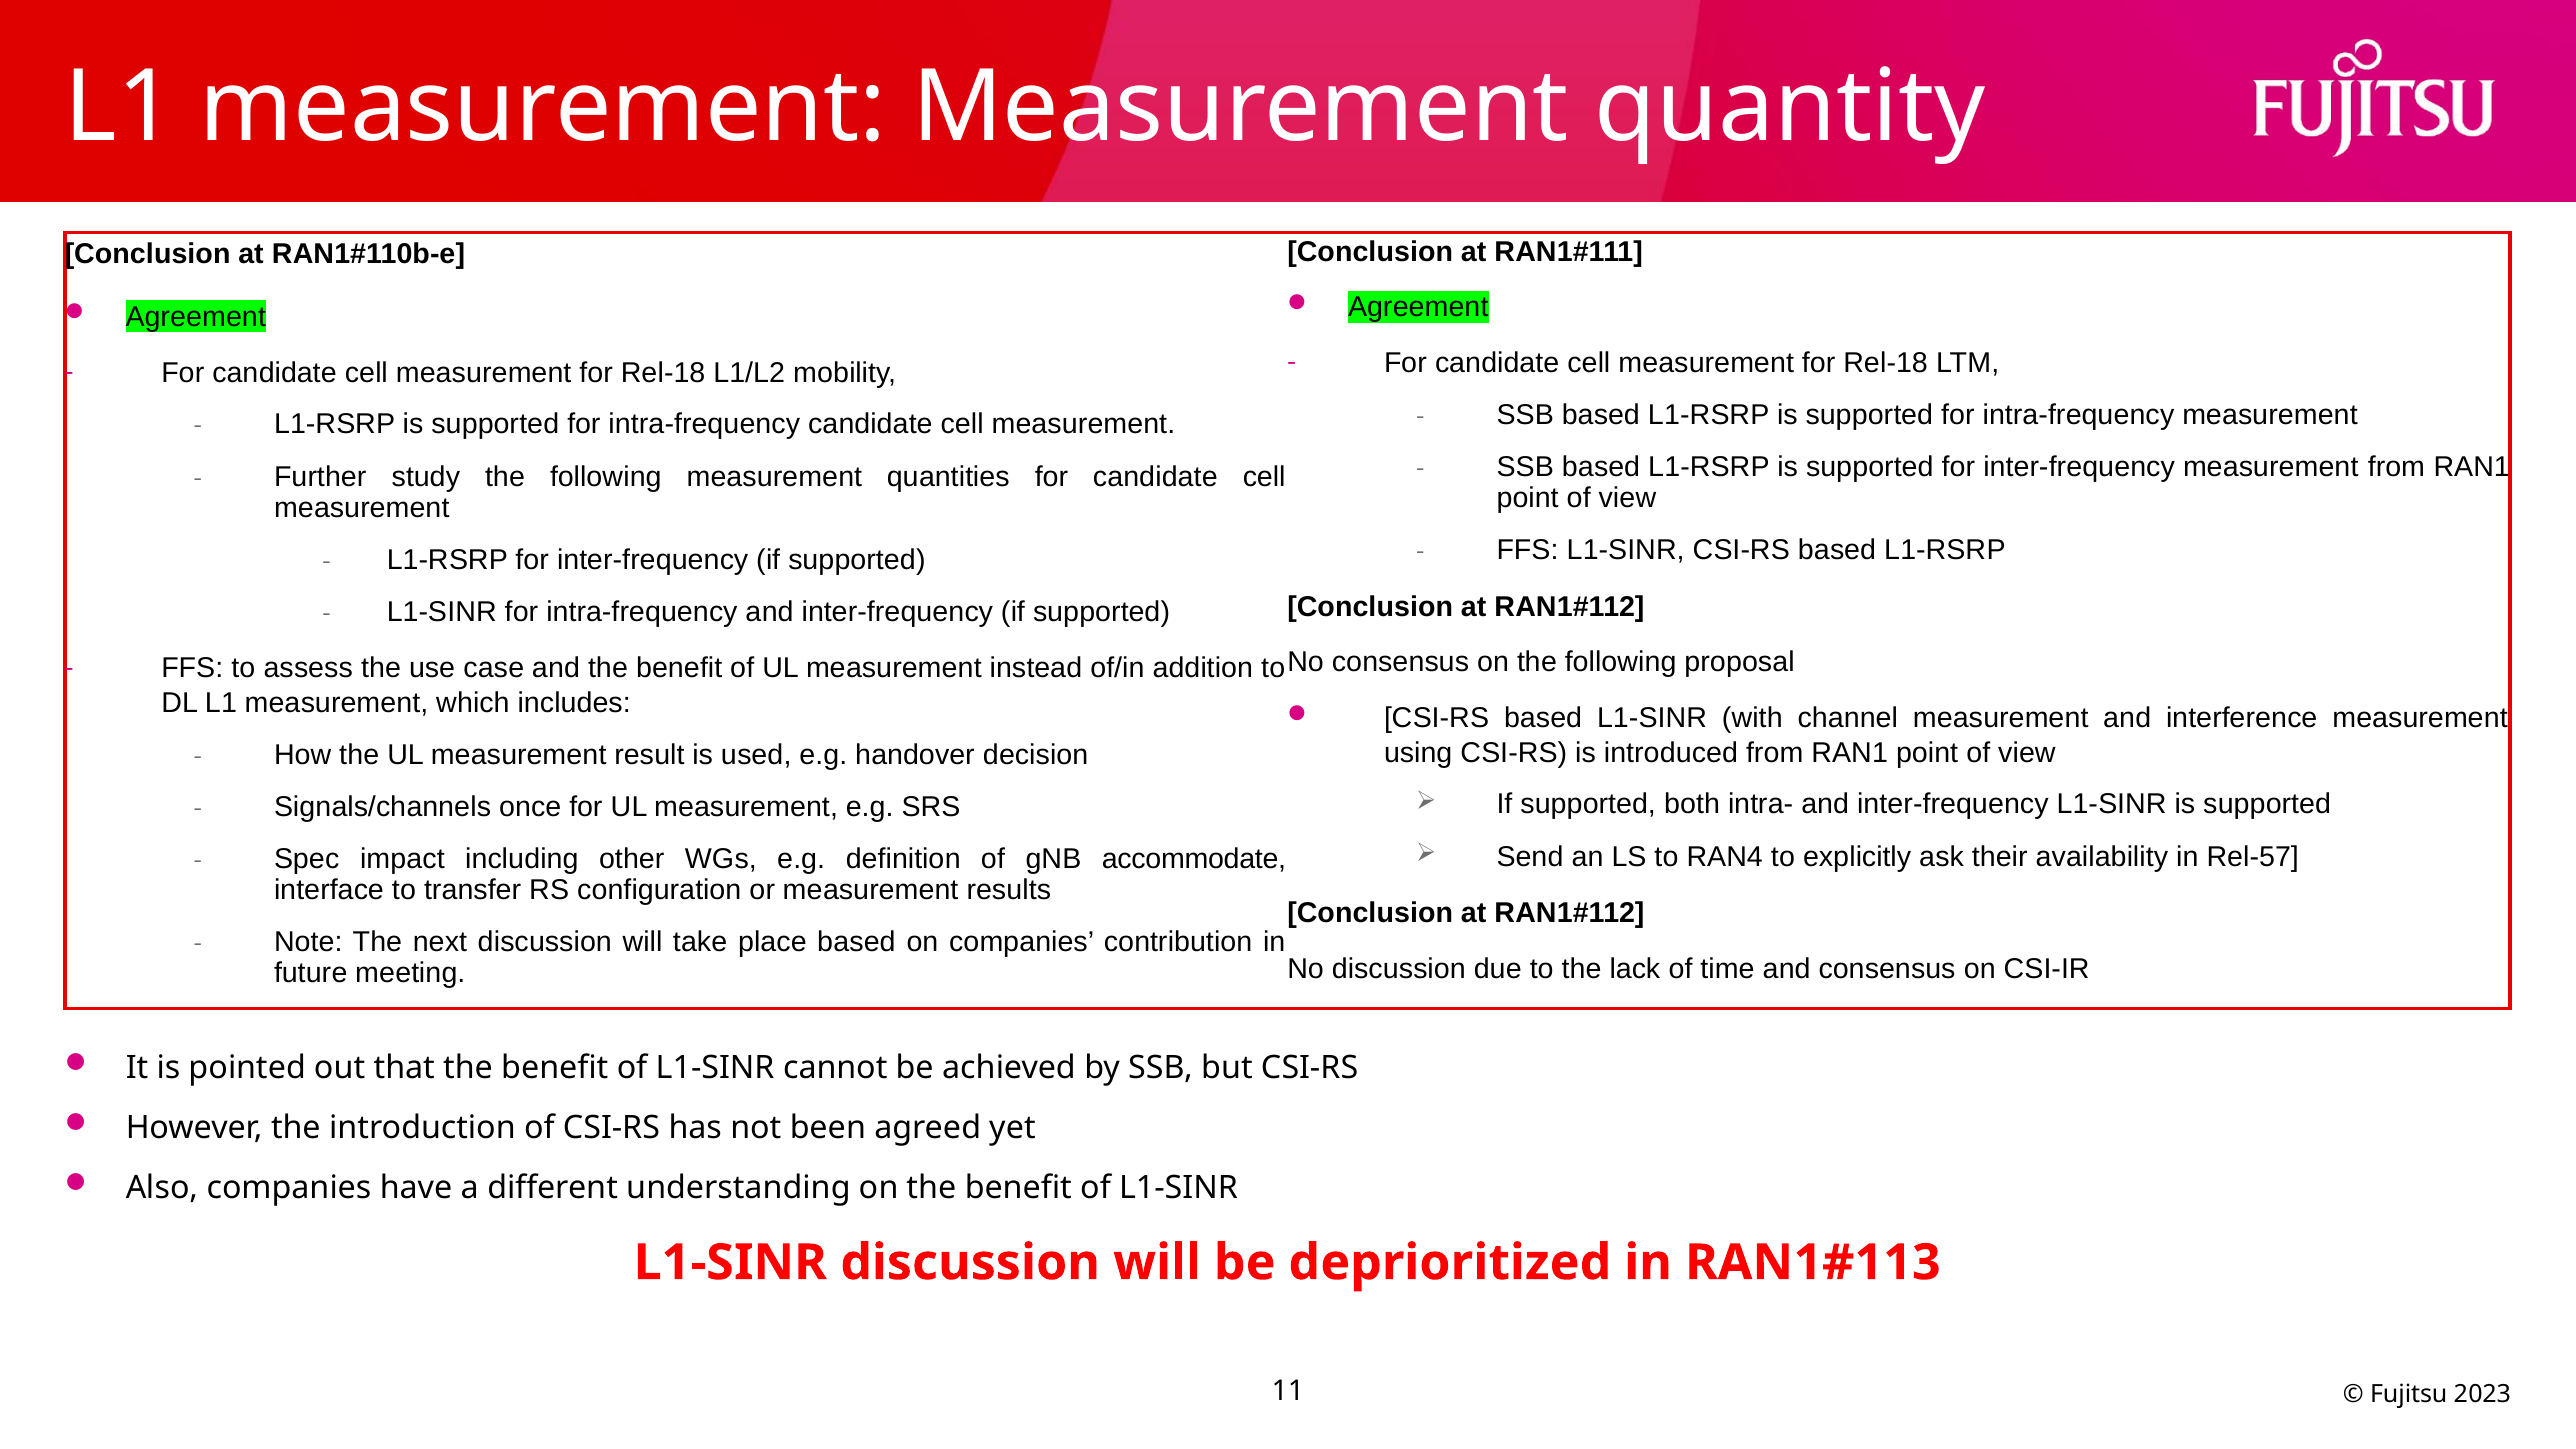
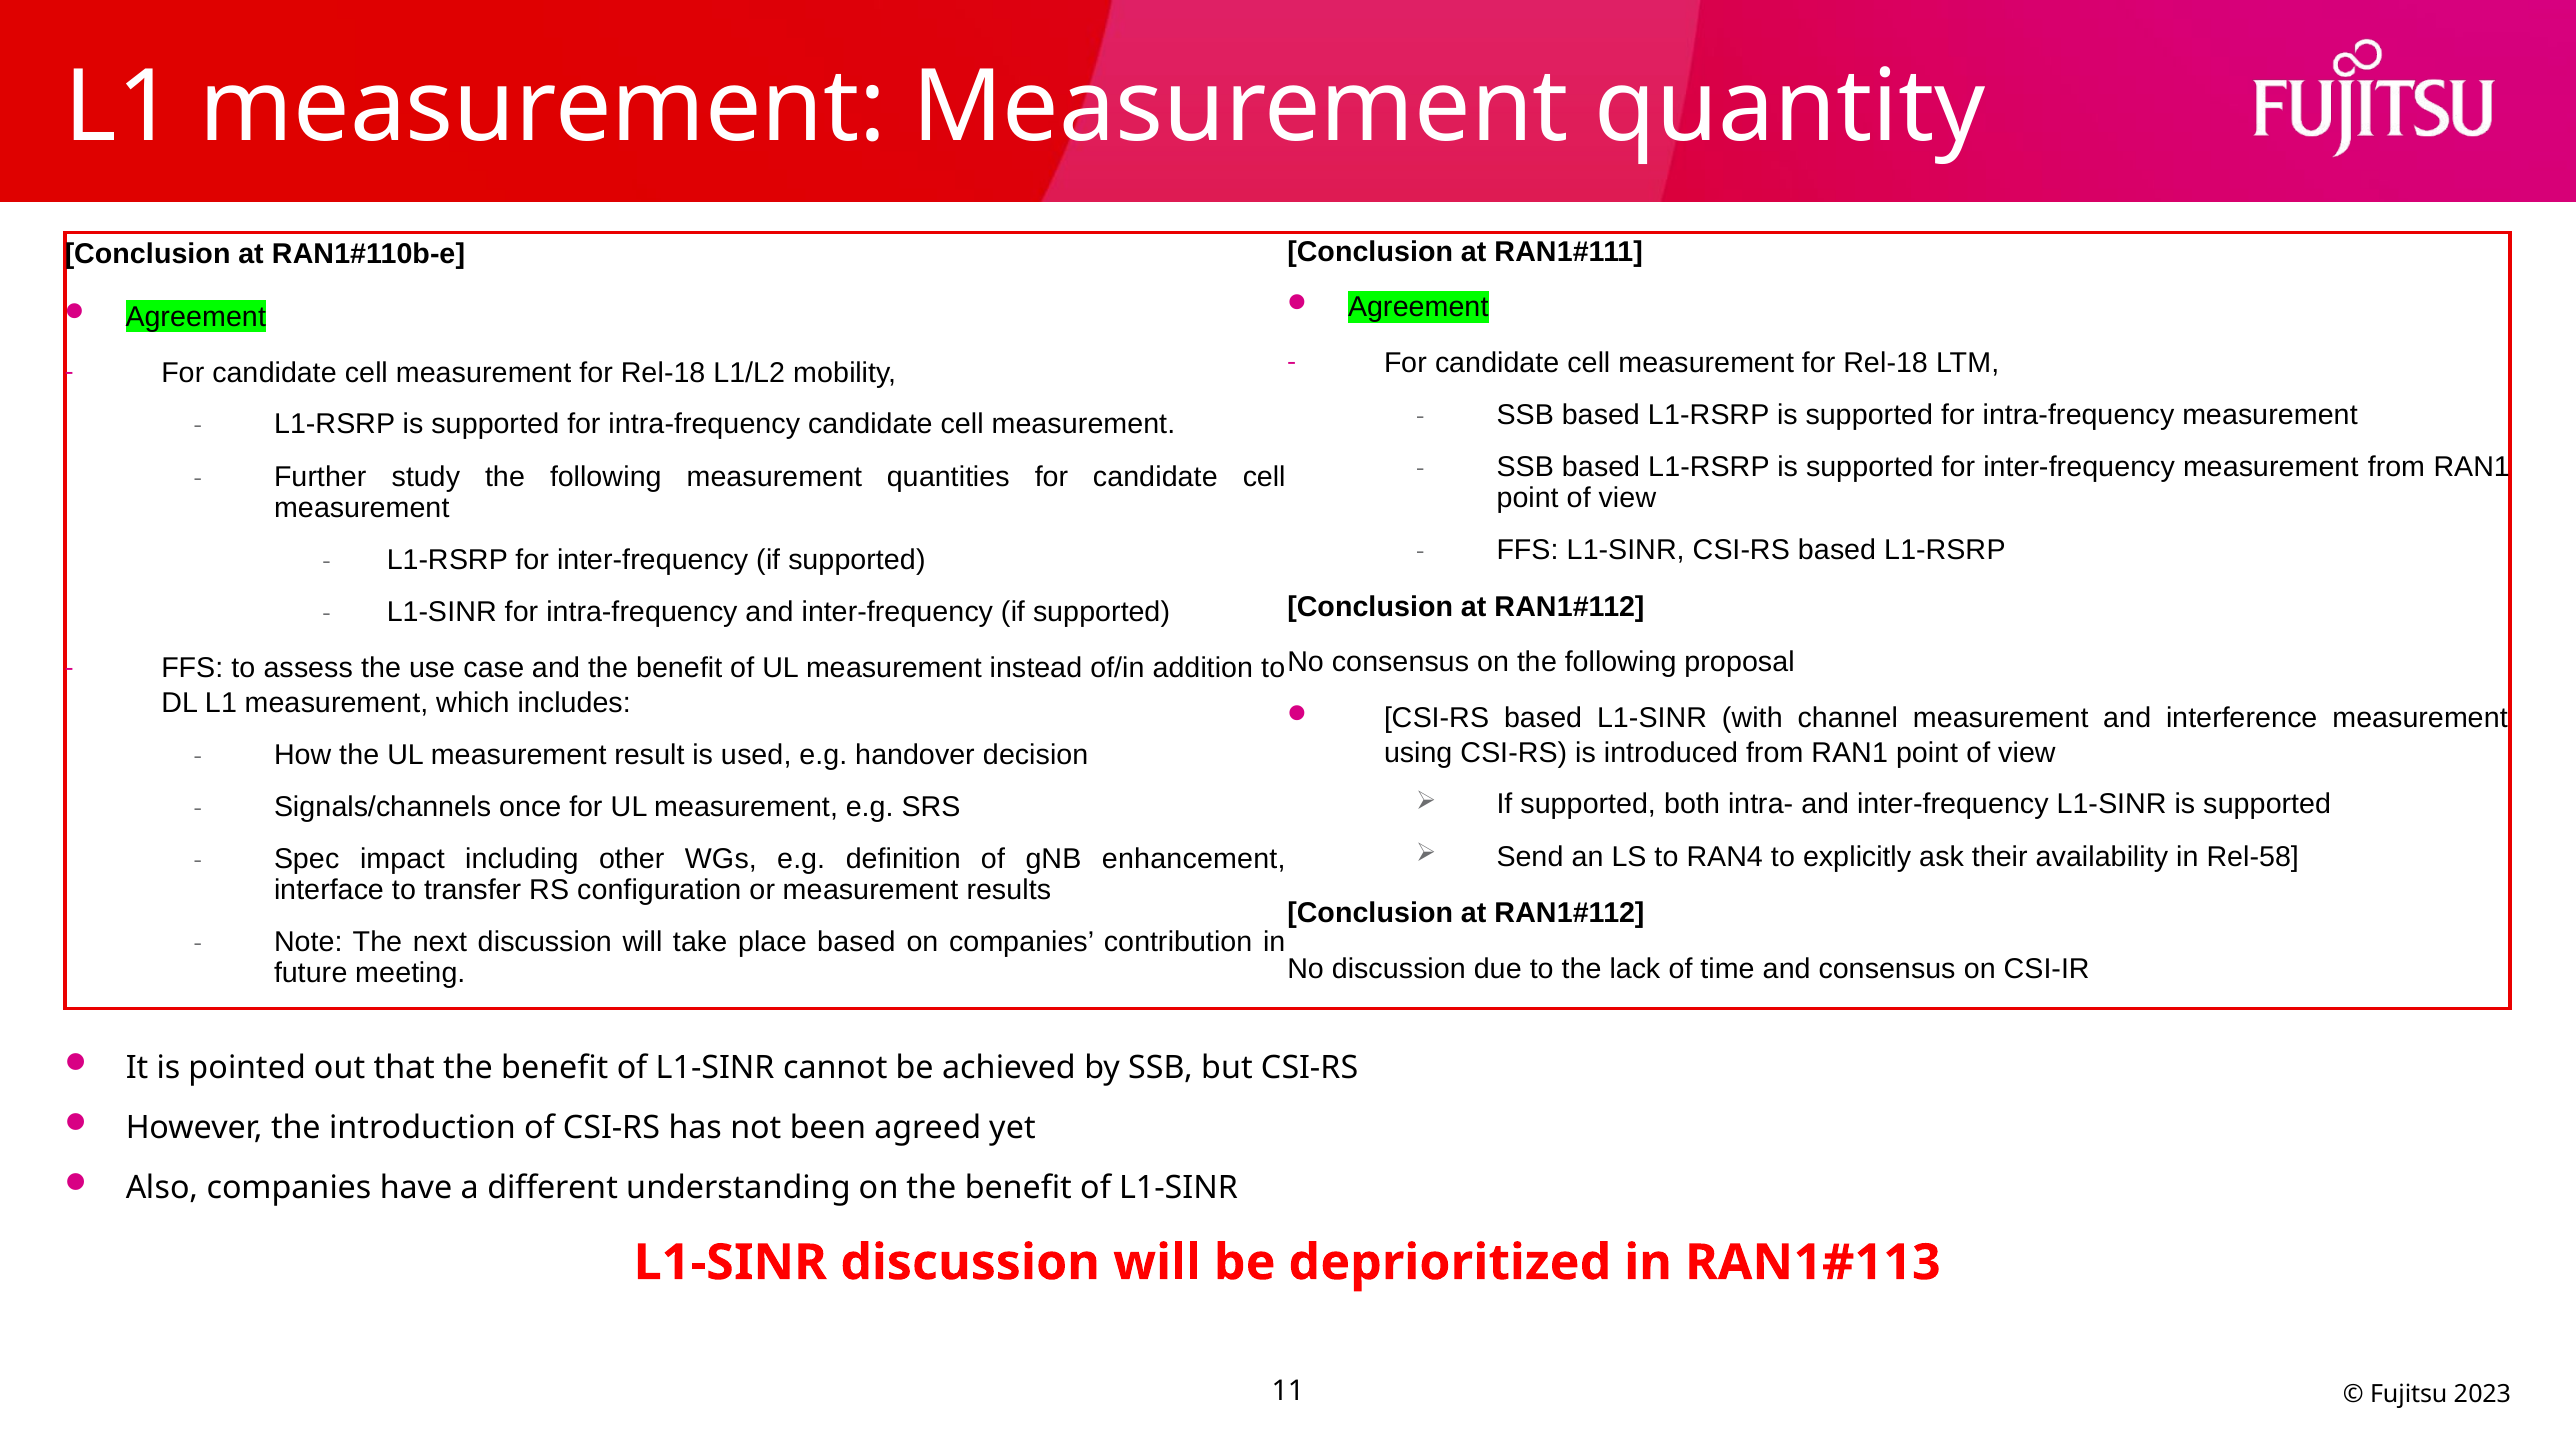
Rel-57: Rel-57 -> Rel-58
accommodate: accommodate -> enhancement
